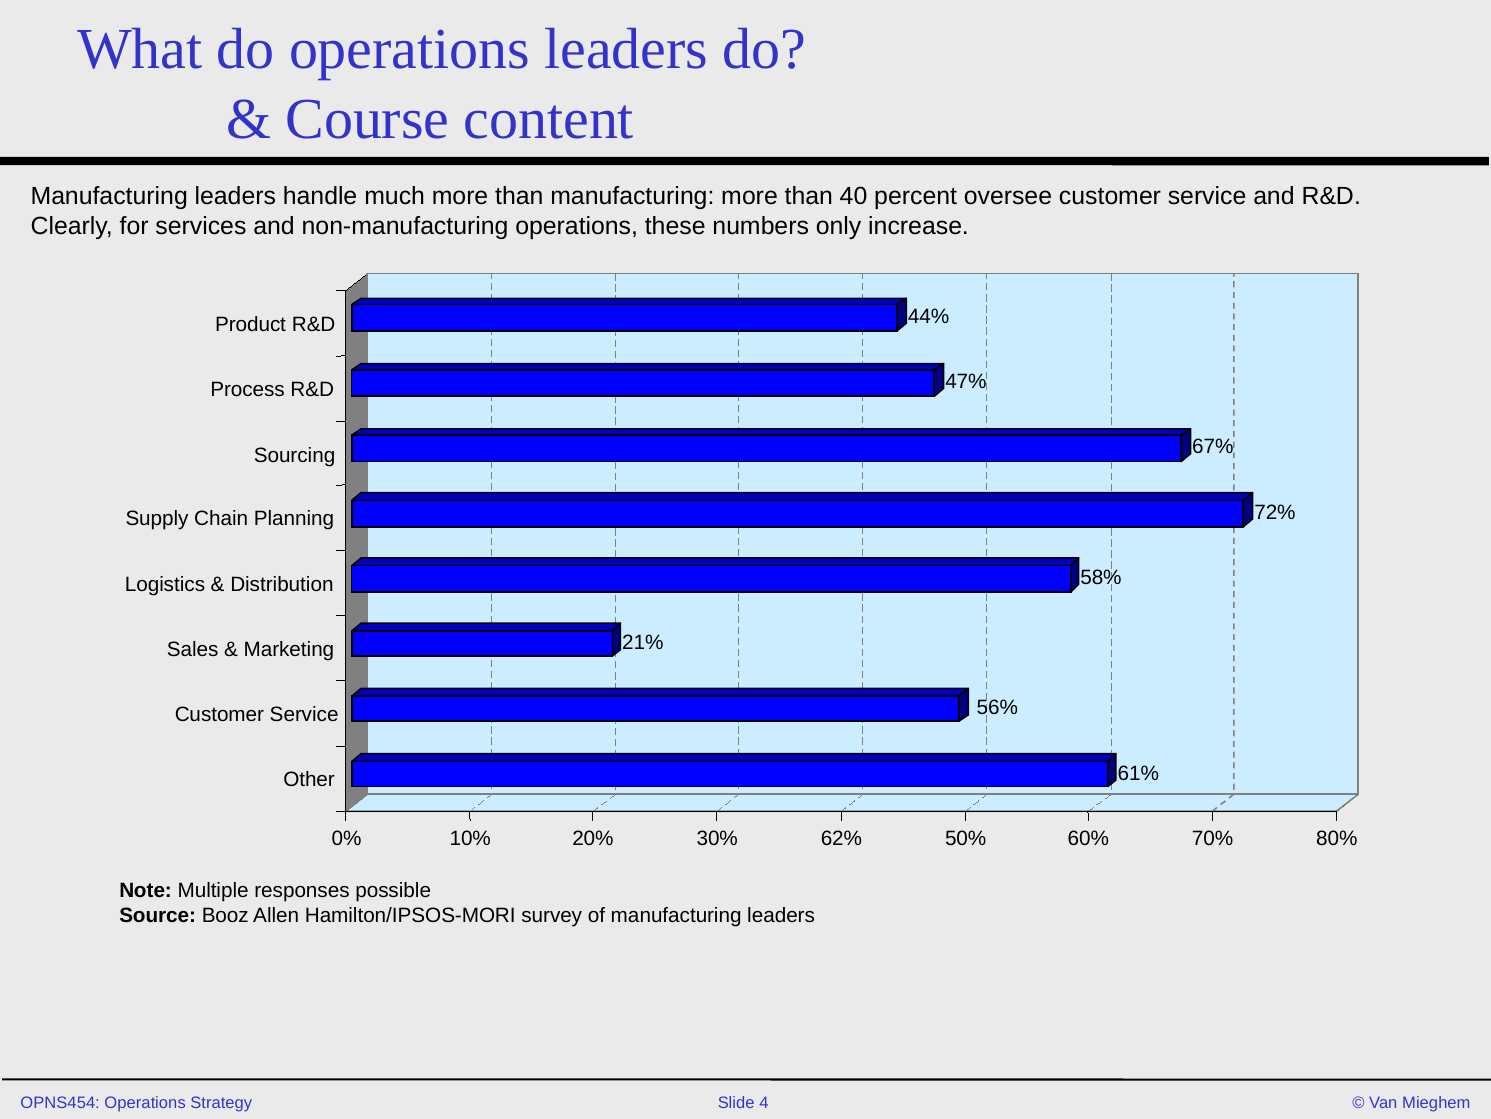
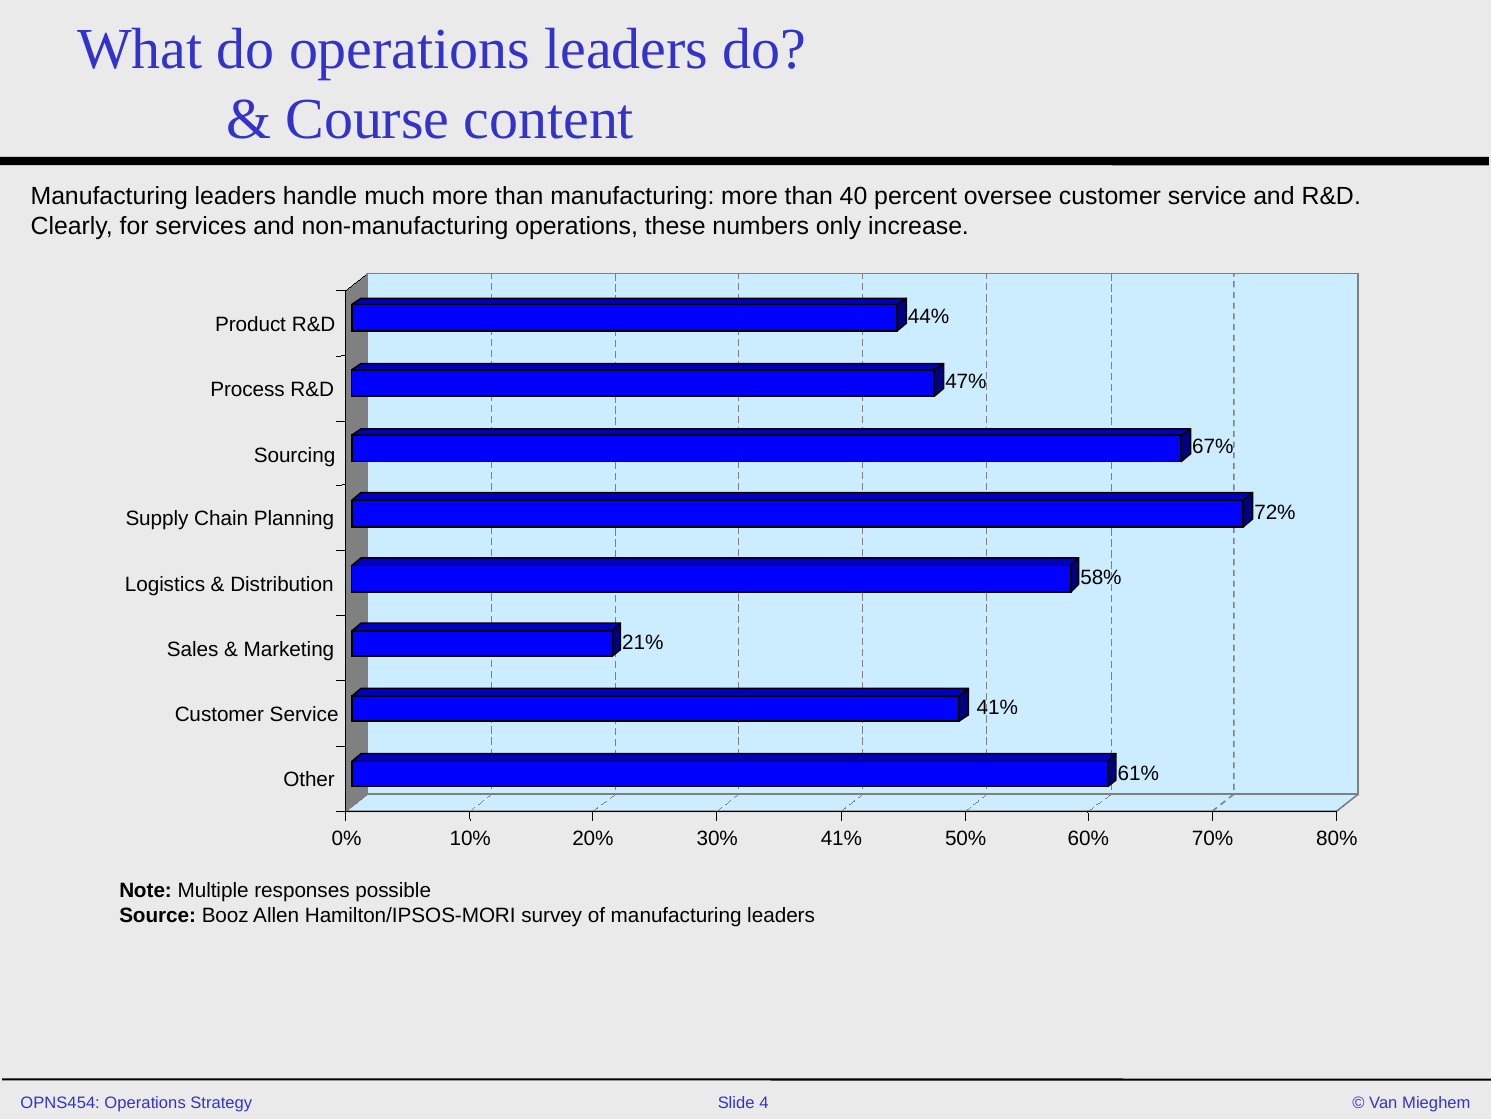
56% at (997, 708): 56% -> 41%
30% 62%: 62% -> 41%
